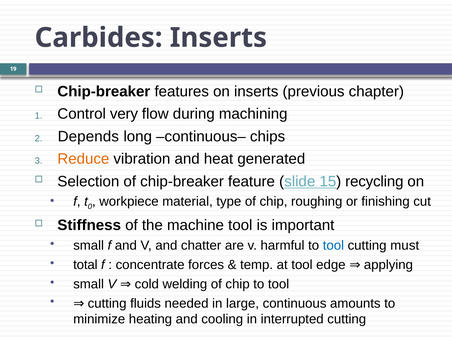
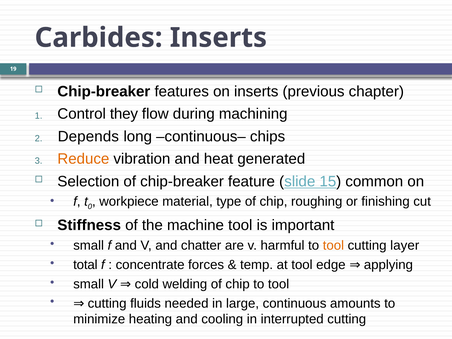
very: very -> they
recycling: recycling -> common
tool at (333, 246) colour: blue -> orange
must: must -> layer
